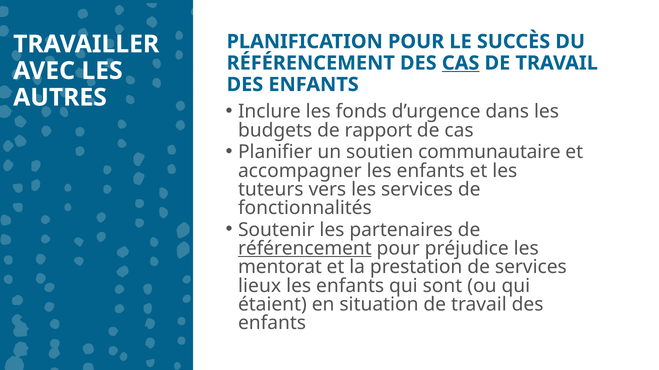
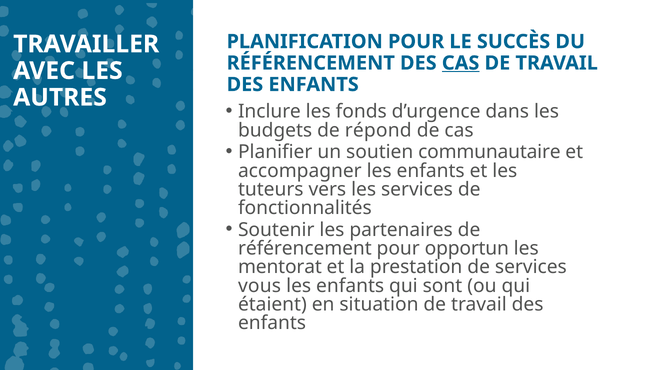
rapport: rapport -> répond
référencement at (305, 249) underline: present -> none
préjudice: préjudice -> opportun
lieux: lieux -> vous
